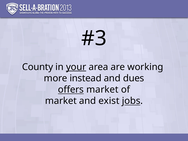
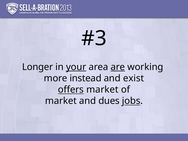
County: County -> Longer
are underline: none -> present
dues: dues -> exist
exist: exist -> dues
